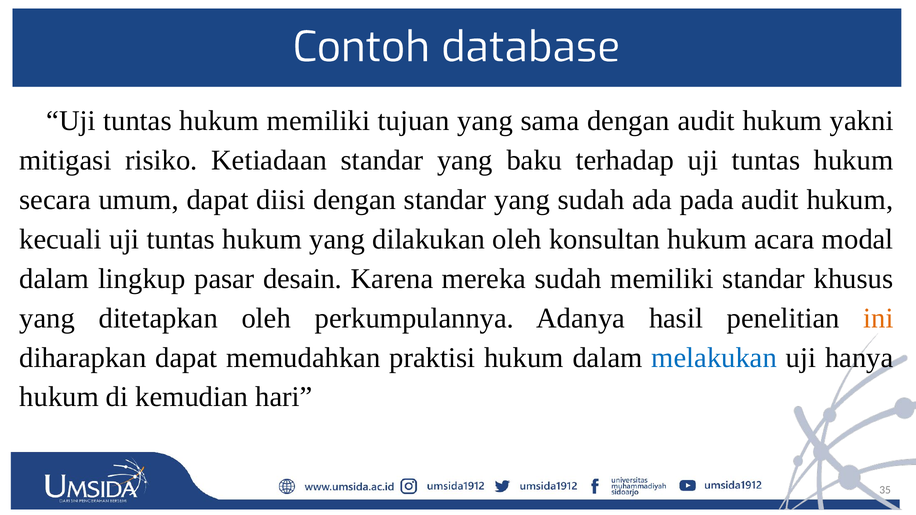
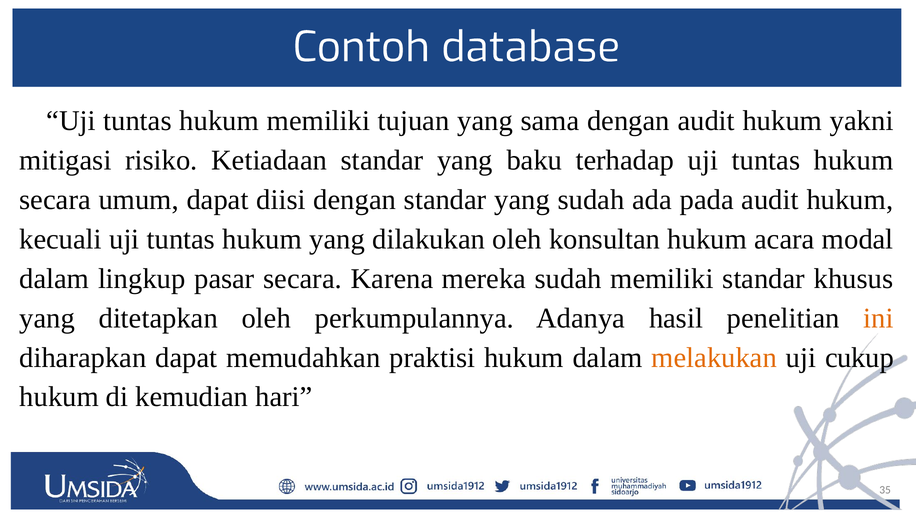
pasar desain: desain -> secara
melakukan colour: blue -> orange
hanya: hanya -> cukup
